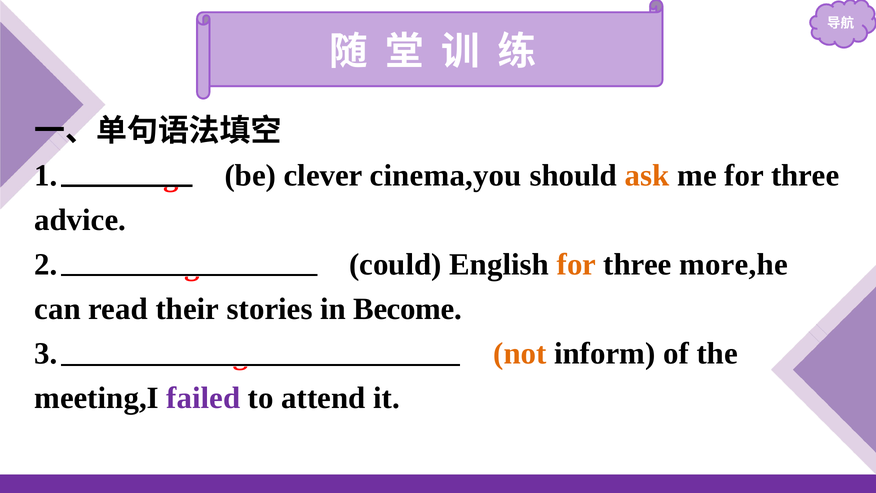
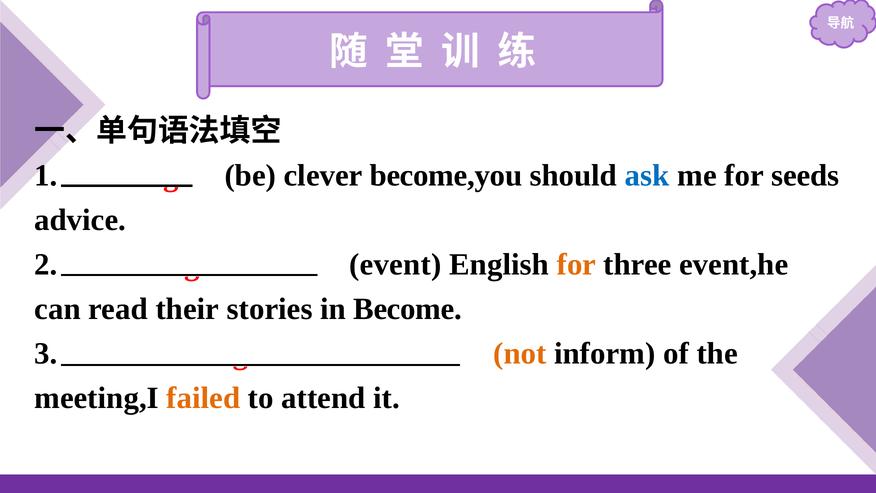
cinema,you: cinema,you -> become,you
ask colour: orange -> blue
me for three: three -> seeds
could: could -> event
more,he: more,he -> event,he
failed colour: purple -> orange
